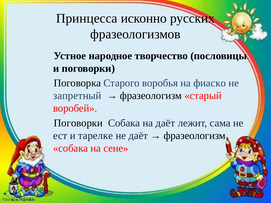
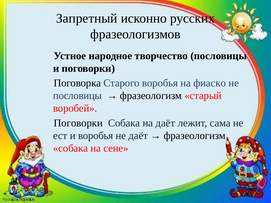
Принцесса: Принцесса -> Запретный
запретный at (77, 96): запретный -> пословицы
и тарелке: тарелке -> воробья
